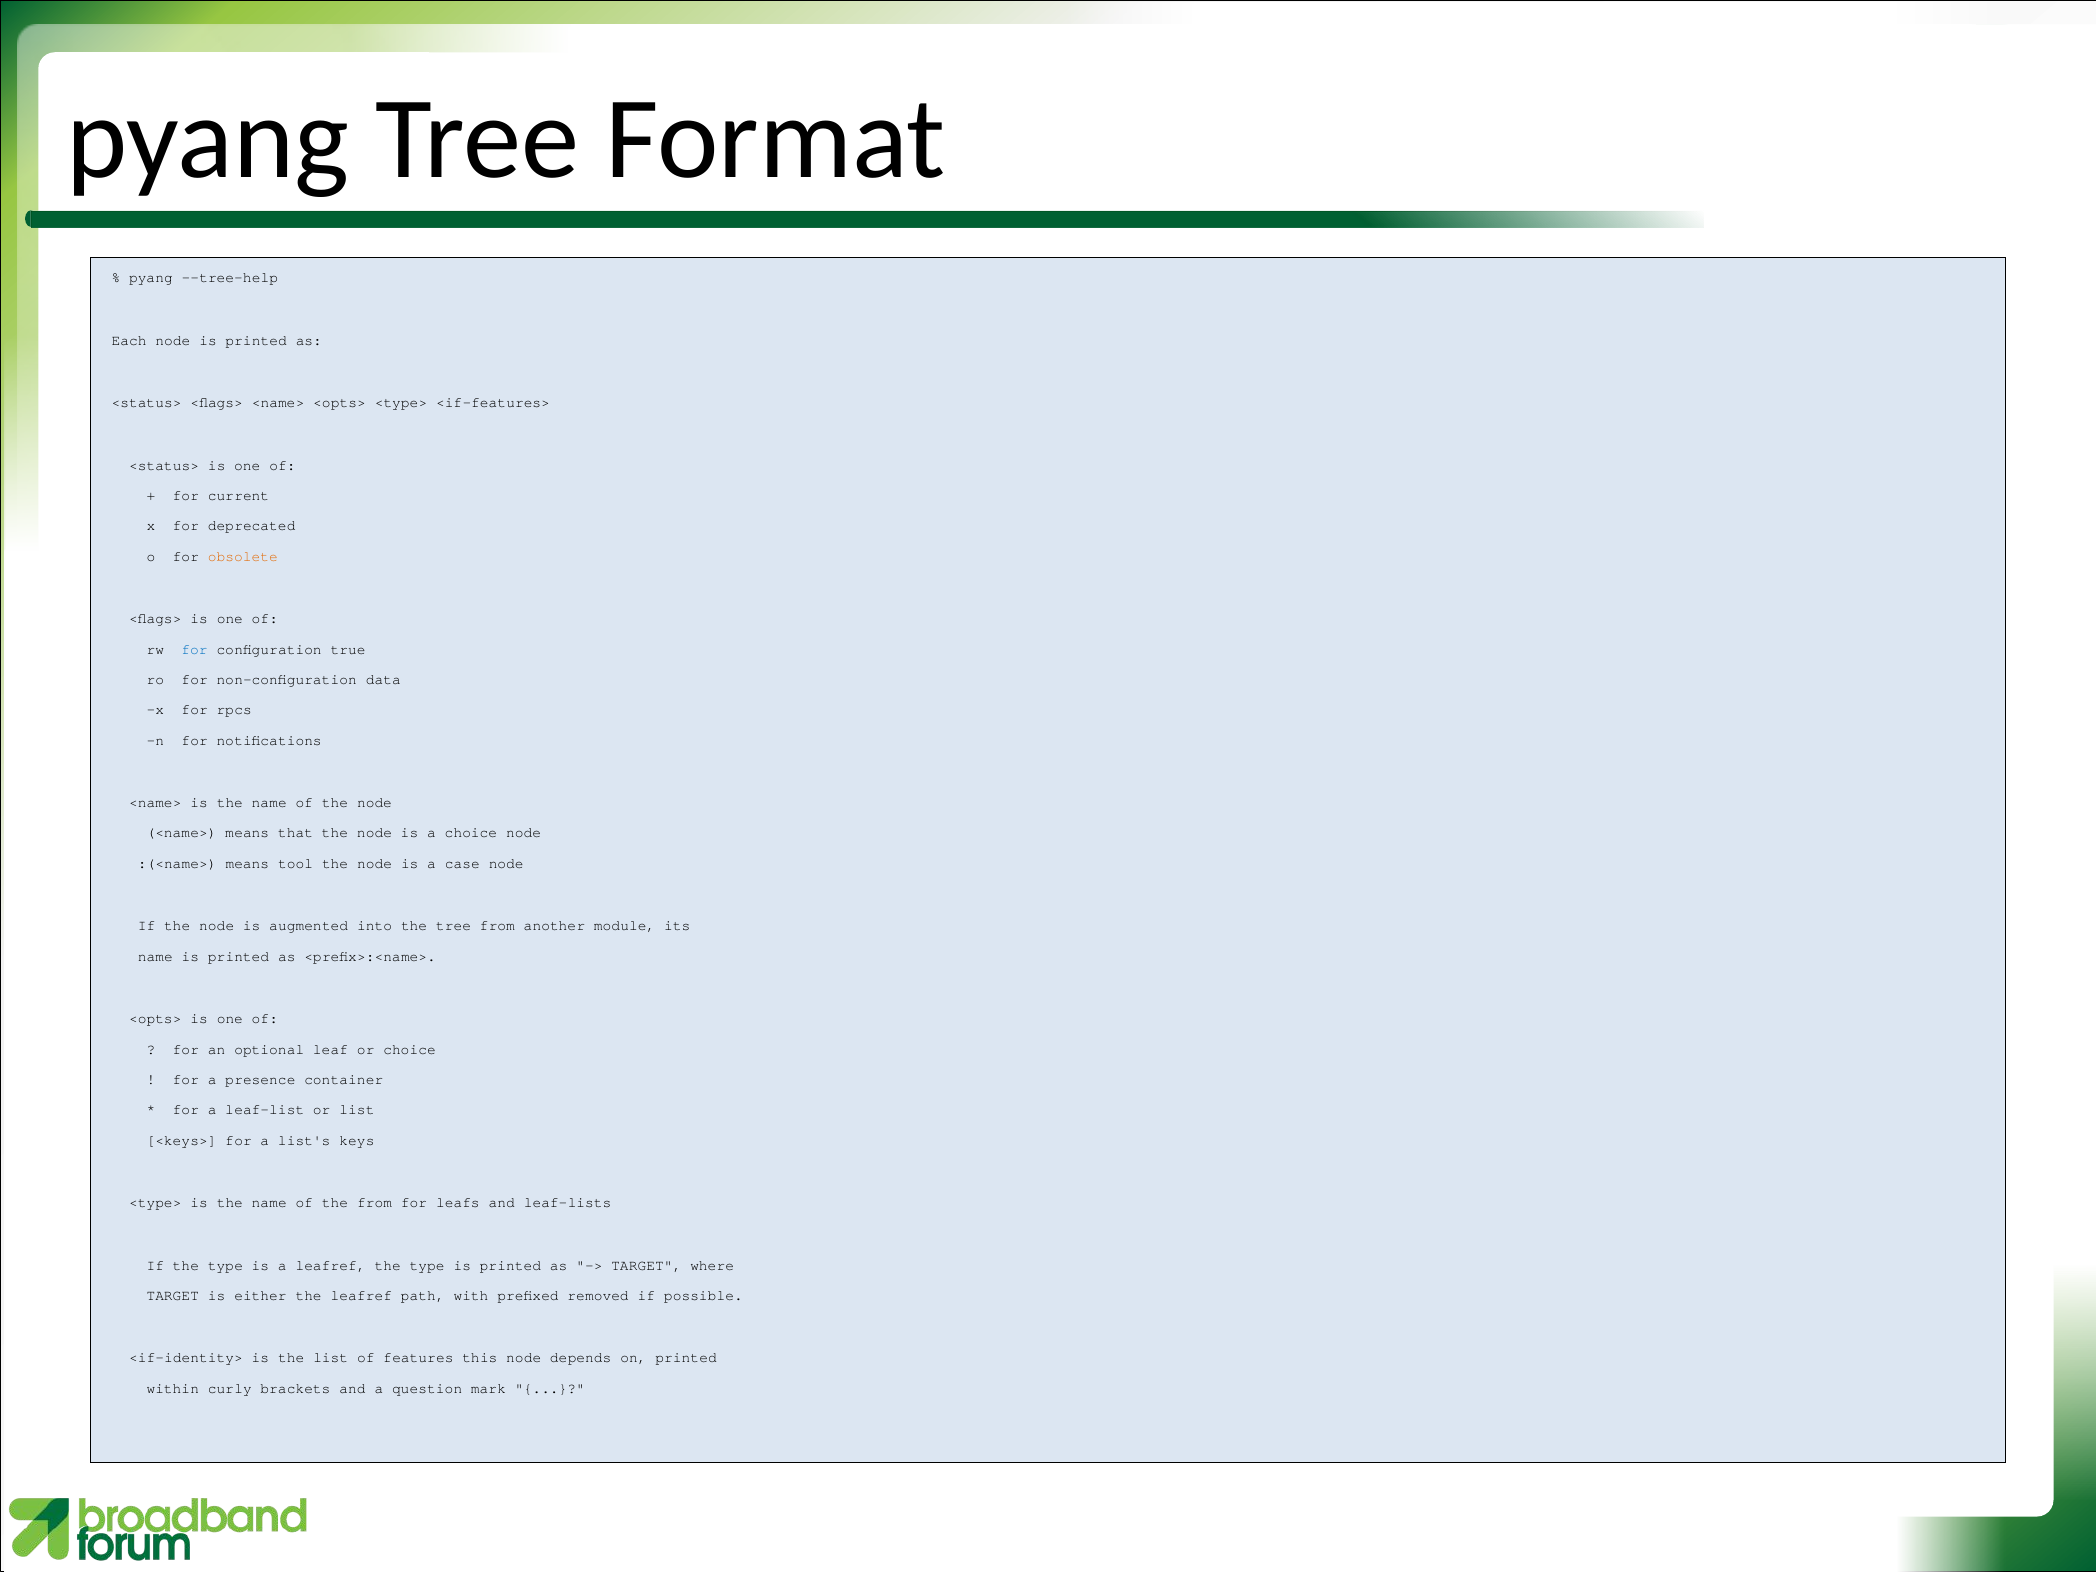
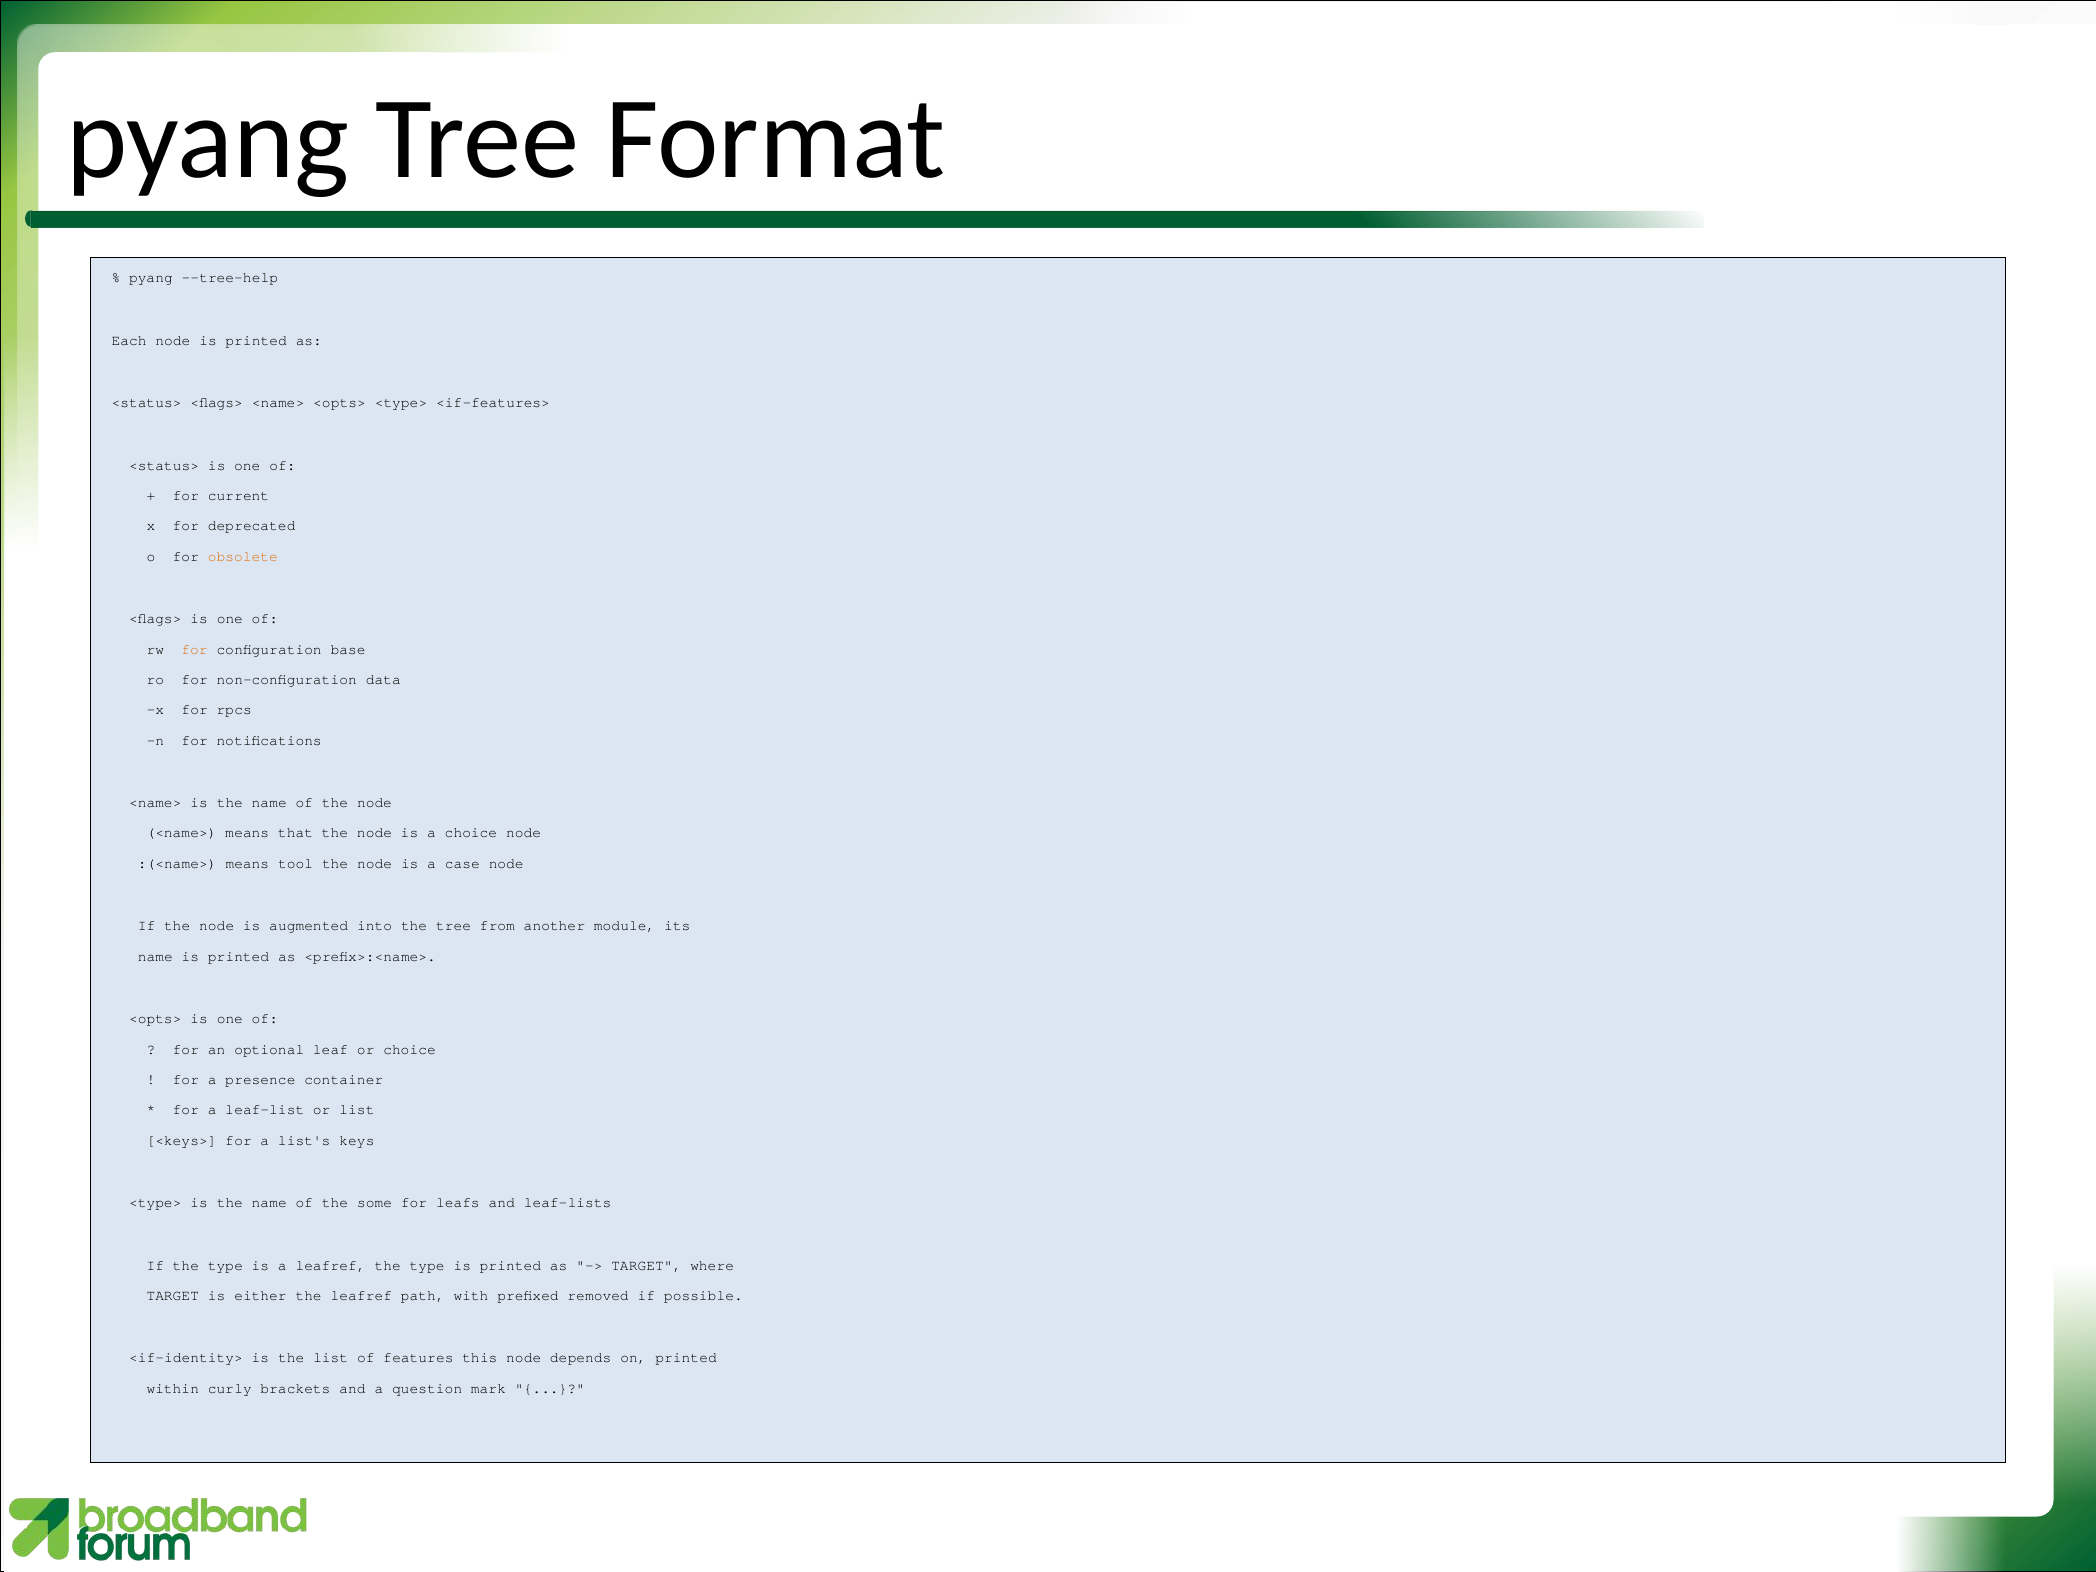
for at (195, 649) colour: blue -> orange
true: true -> base
the from: from -> some
